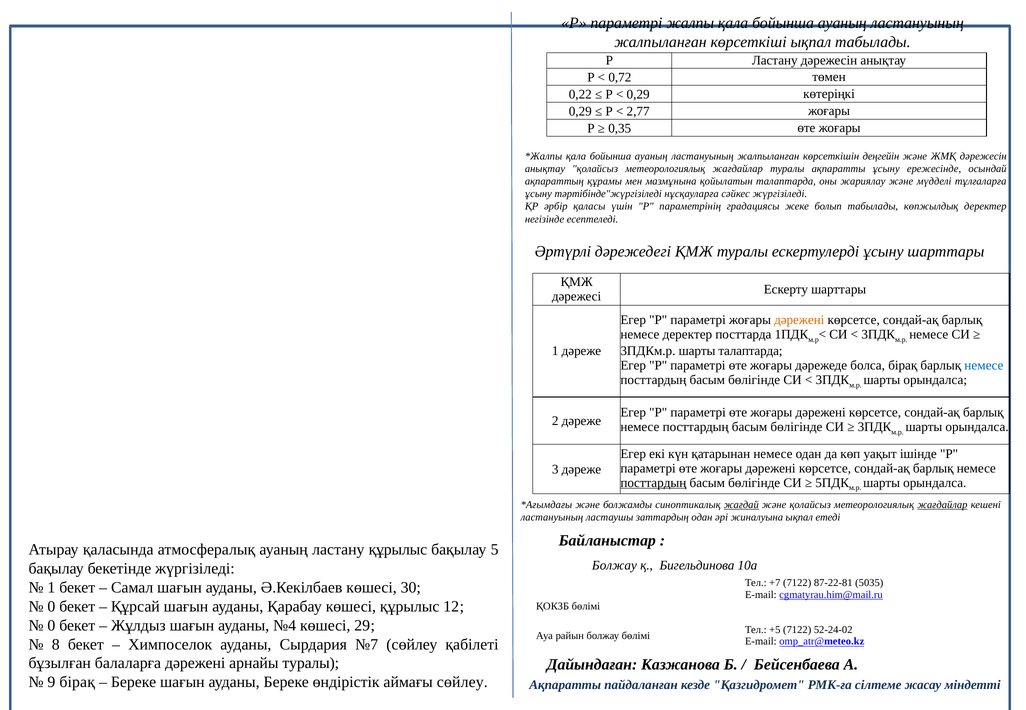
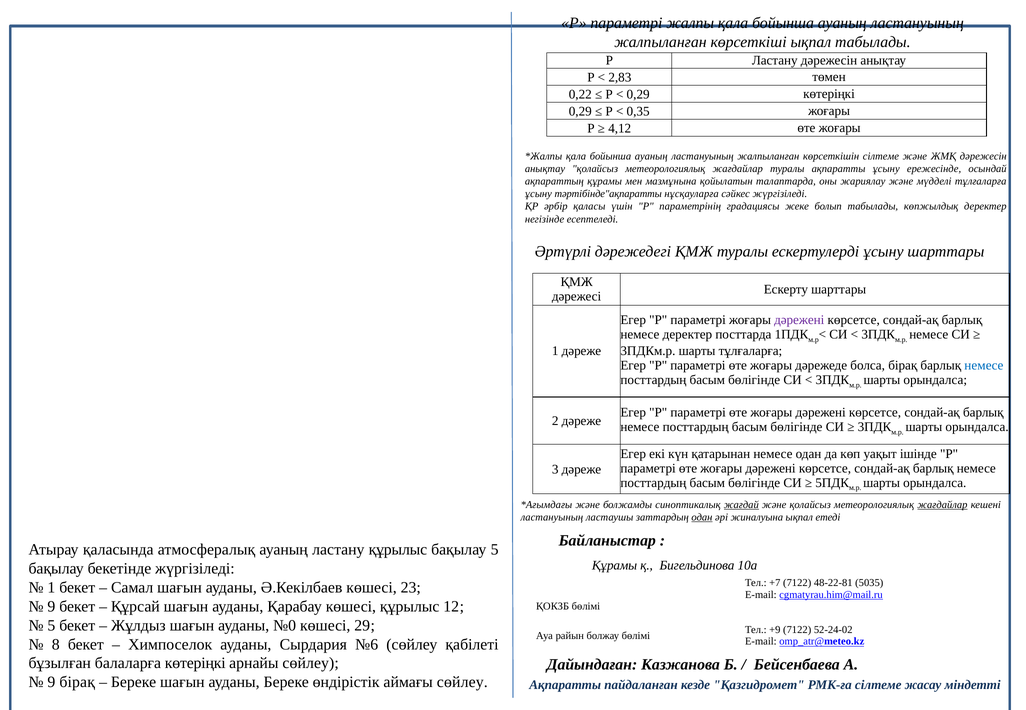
0,72: 0,72 -> 2,83
2,77: 2,77 -> 0,35
0,35: 0,35 -> 4,12
көрсеткішін деңгейін: деңгейін -> сілтеме
тәртібінде"жүргізіледі: тәртібінде"жүргізіледі -> тәртібінде"ақпаратты
дәрежені at (799, 320) colour: orange -> purple
шарты талаптарда: талаптарда -> тұлғаларға
посттардың at (653, 483) underline: present -> none
одан at (702, 517) underline: none -> present
Болжау at (614, 566): Болжау -> Құрамы
87-22-81: 87-22-81 -> 48-22-81
30: 30 -> 23
0 at (51, 607): 0 -> 9
0 at (51, 626): 0 -> 5
№4: №4 -> №0
+5: +5 -> +9
№7: №7 -> №6
балаларға дәрежені: дәрежені -> көтеріңкі
арнайы туралы: туралы -> сөйлеу
